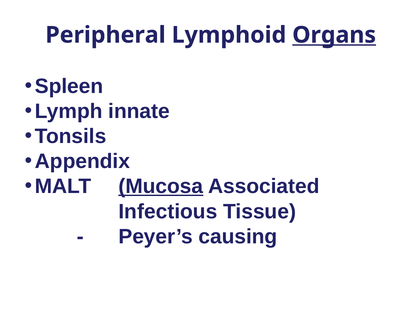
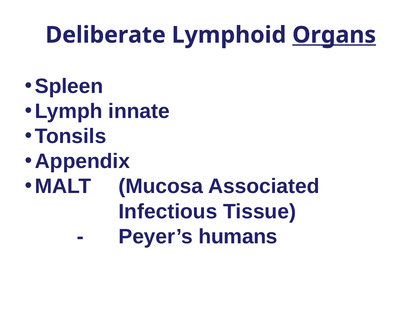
Peripheral: Peripheral -> Deliberate
Mucosa underline: present -> none
causing: causing -> humans
